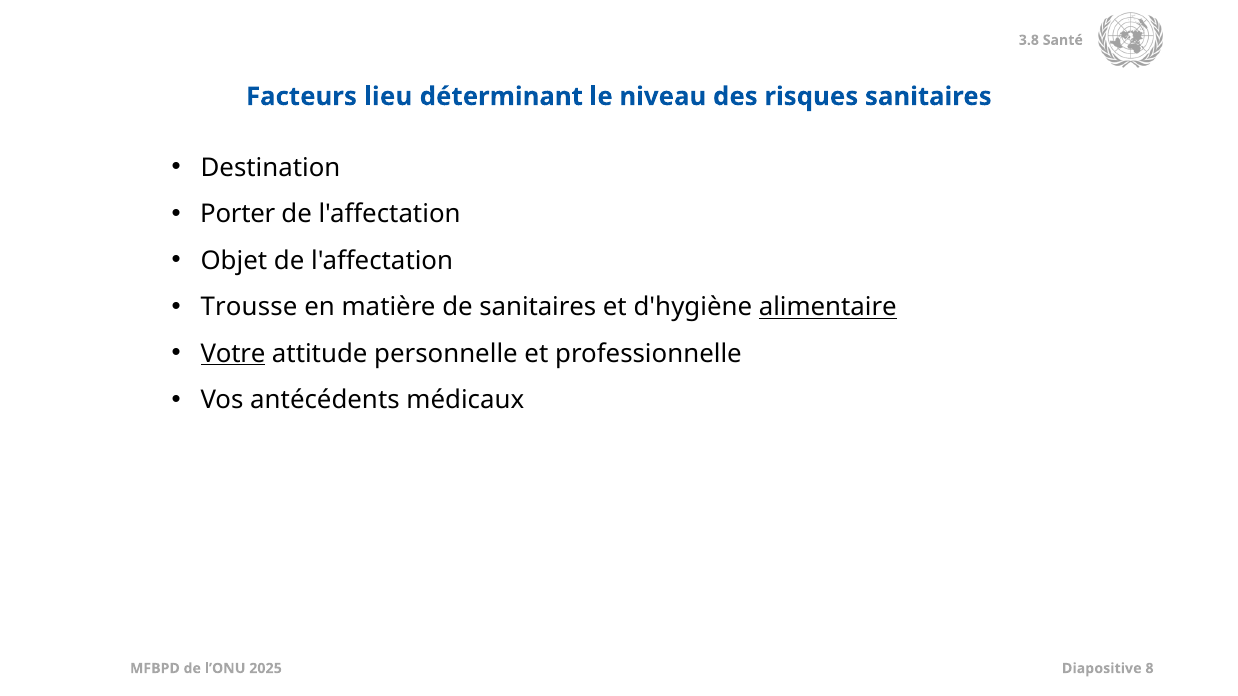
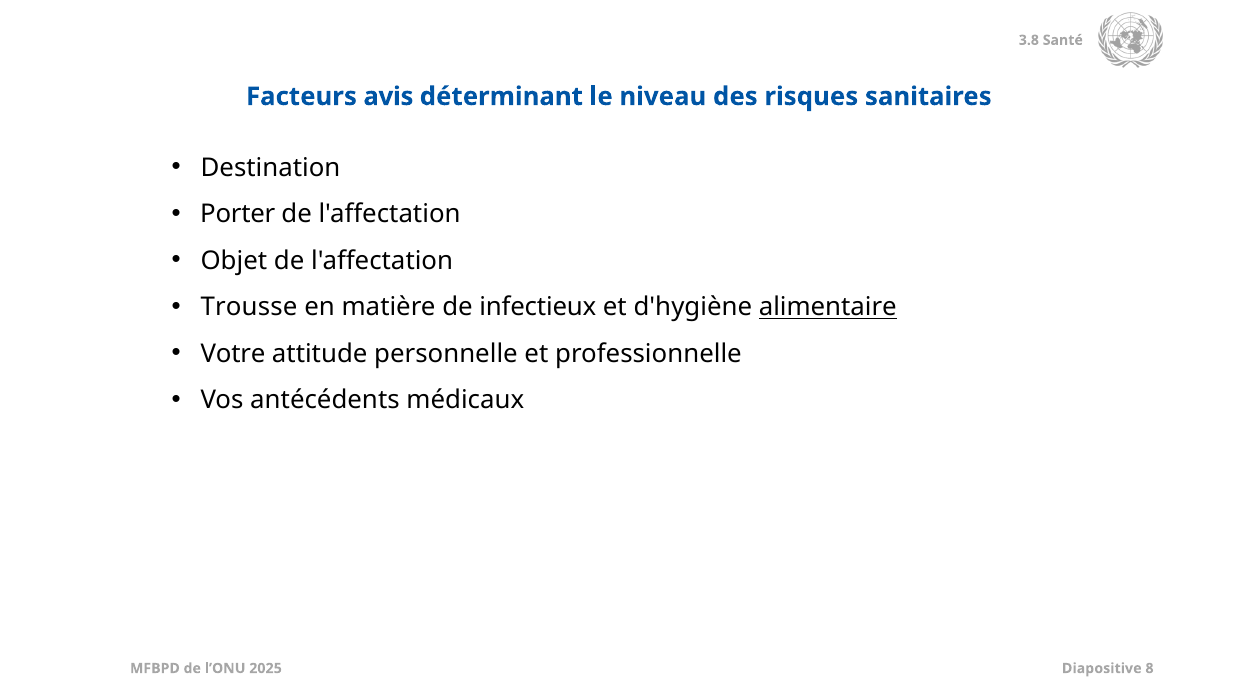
lieu: lieu -> avis
de sanitaires: sanitaires -> infectieux
Votre underline: present -> none
